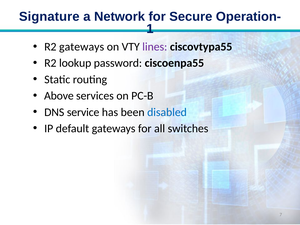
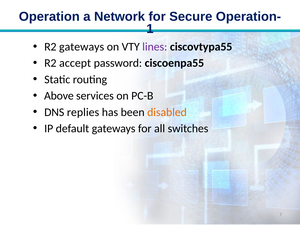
Signature: Signature -> Operation
lookup: lookup -> accept
service: service -> replies
disabled colour: blue -> orange
